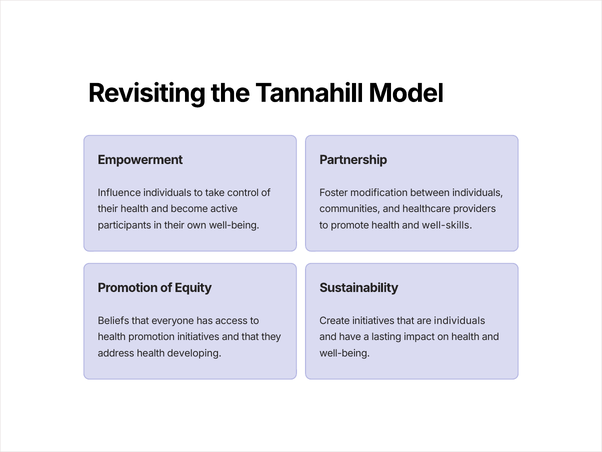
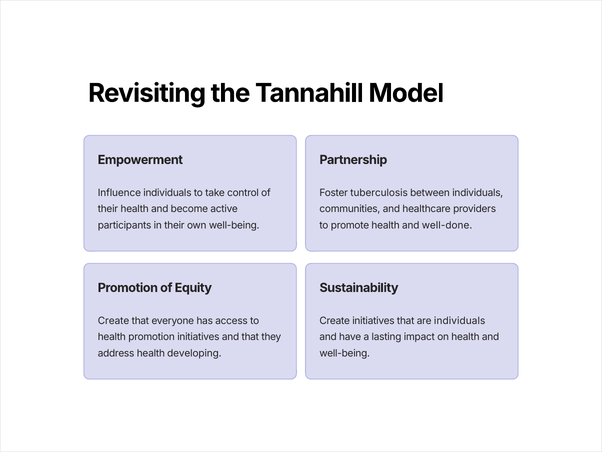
modification: modification -> tuberculosis
well-skills: well-skills -> well-done
Beliefs at (114, 320): Beliefs -> Create
